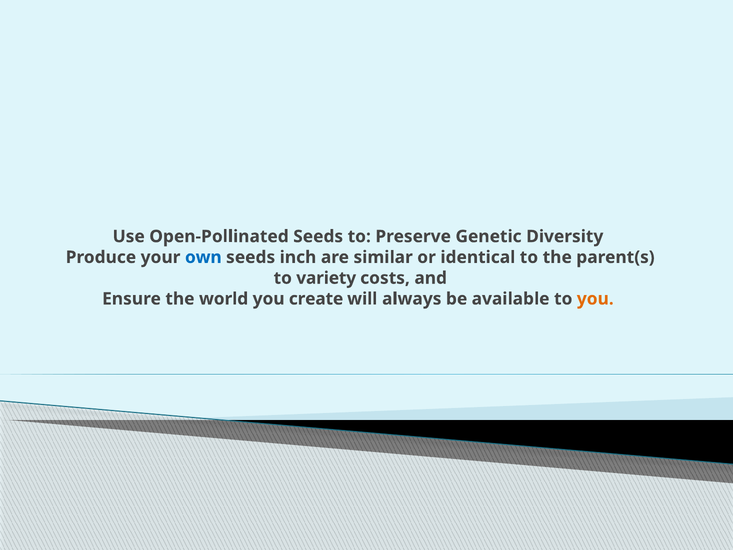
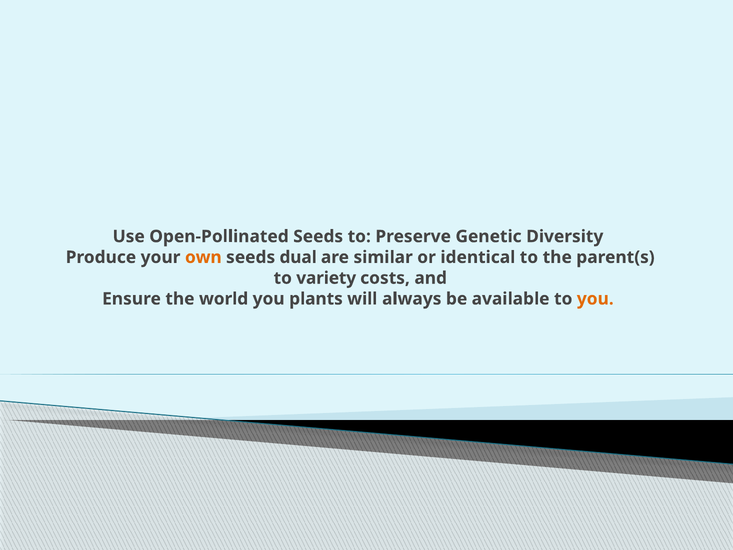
own colour: blue -> orange
inch: inch -> dual
create: create -> plants
